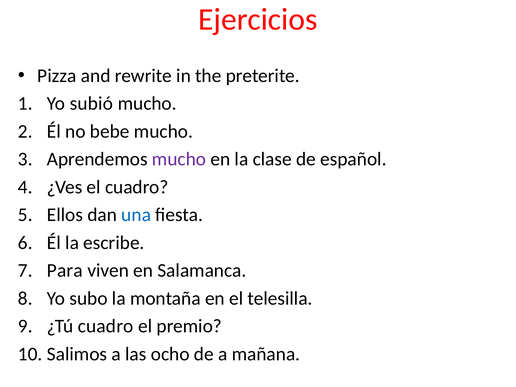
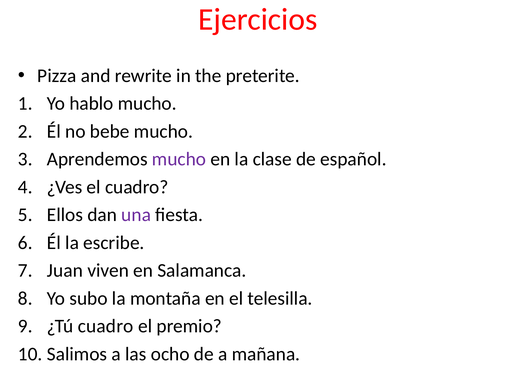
subió: subió -> hablo
una colour: blue -> purple
Para: Para -> Juan
